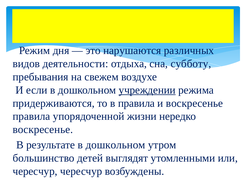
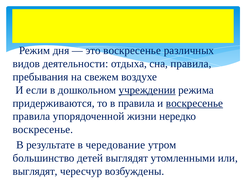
это нарушаются: нарушаются -> воскресенье
сна субботу: субботу -> правила
воскресенье at (195, 103) underline: none -> present
результате в дошкольном: дошкольном -> чередование
чересчур at (35, 171): чересчур -> выглядят
